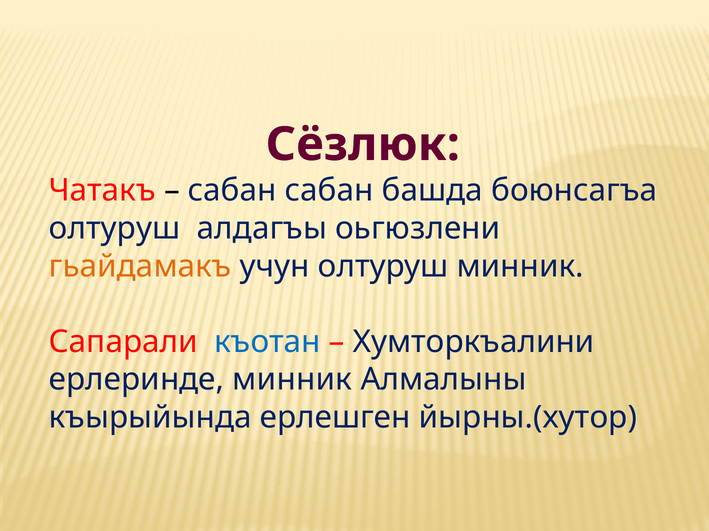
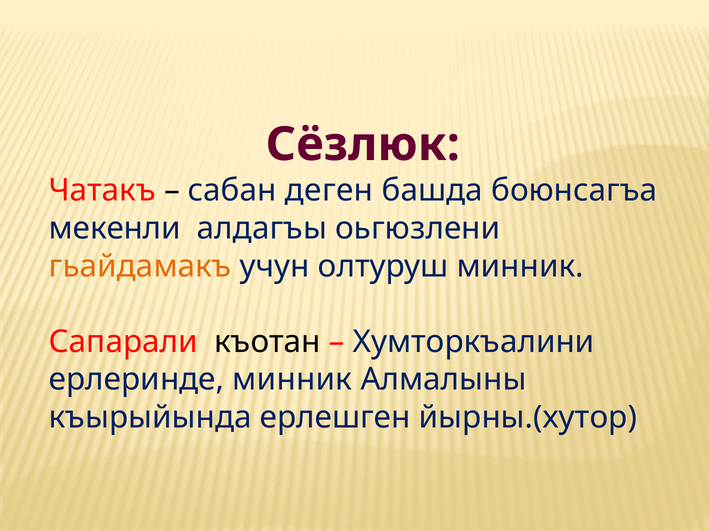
сабан сабан: сабан -> деген
олтуруш at (115, 229): олтуруш -> мекенли
къотан colour: blue -> black
